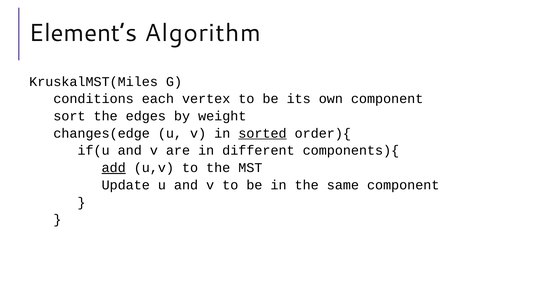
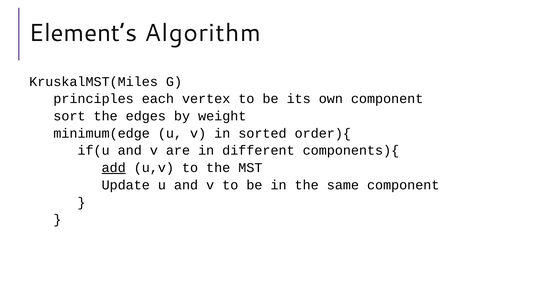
conditions: conditions -> principles
changes(edge: changes(edge -> minimum(edge
sorted underline: present -> none
